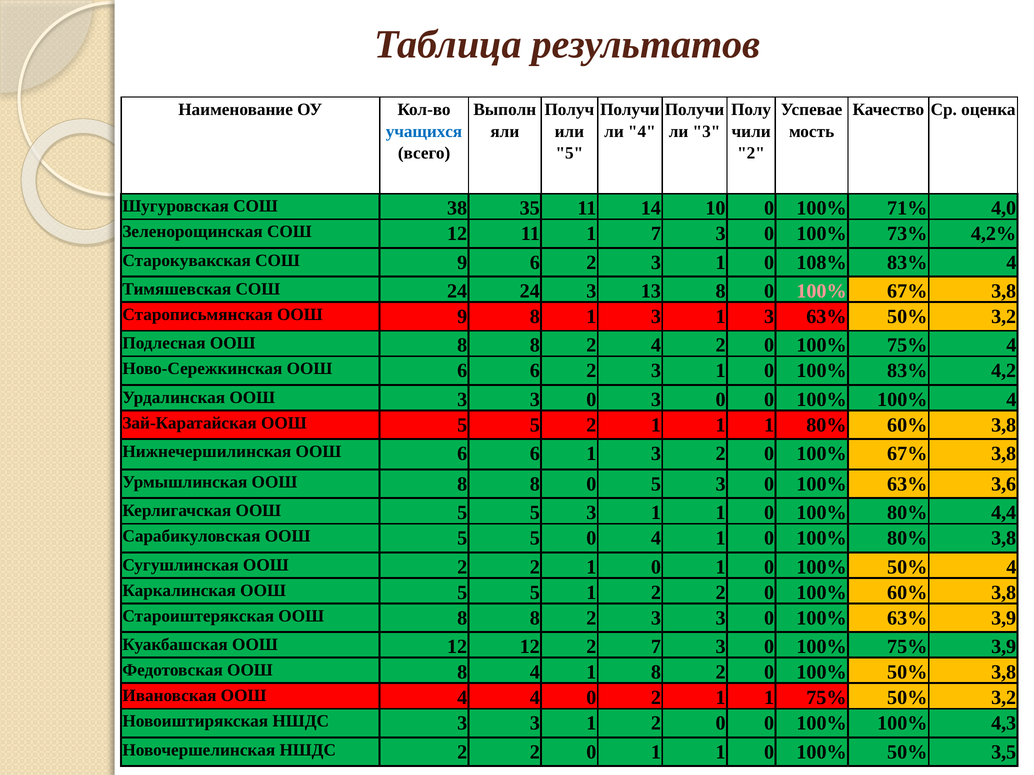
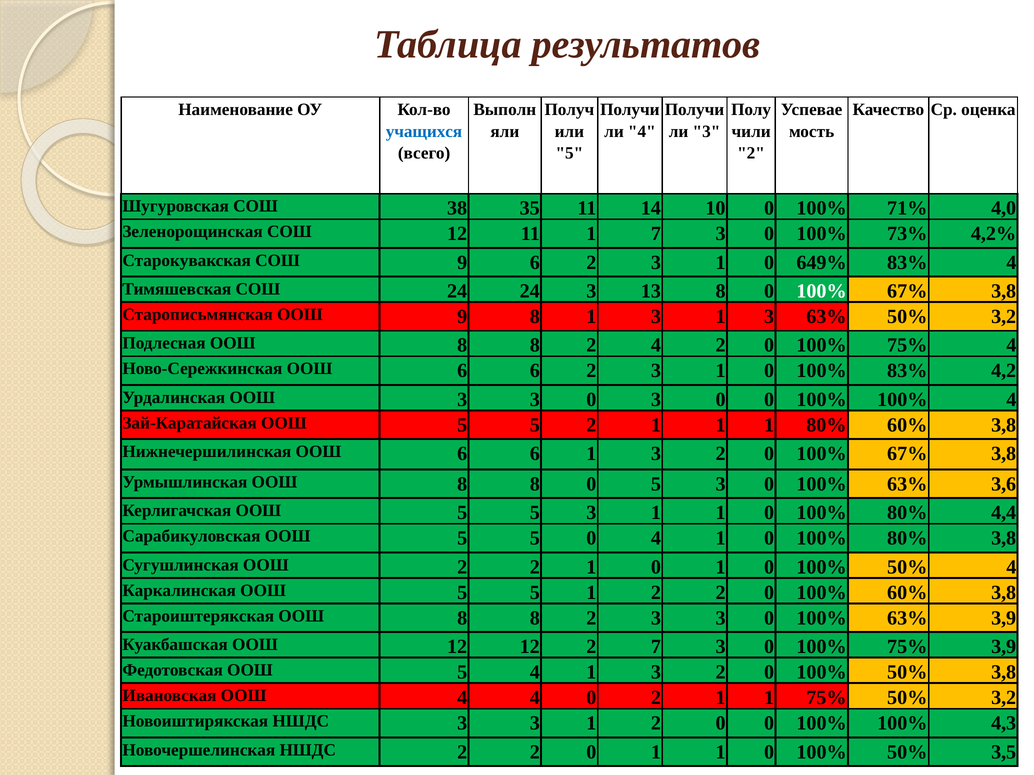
108%: 108% -> 649%
100% at (822, 291) colour: pink -> white
Федотовская ООШ 8: 8 -> 5
4 1 8: 8 -> 3
